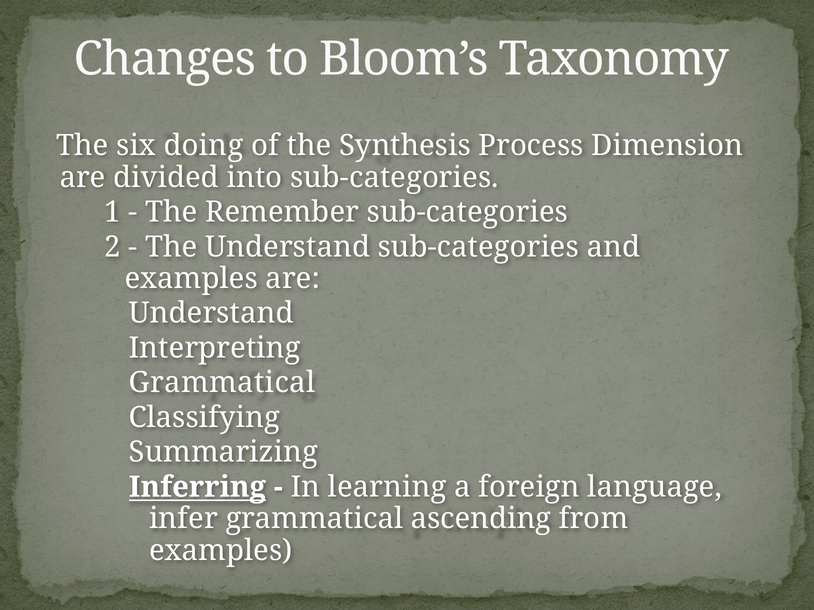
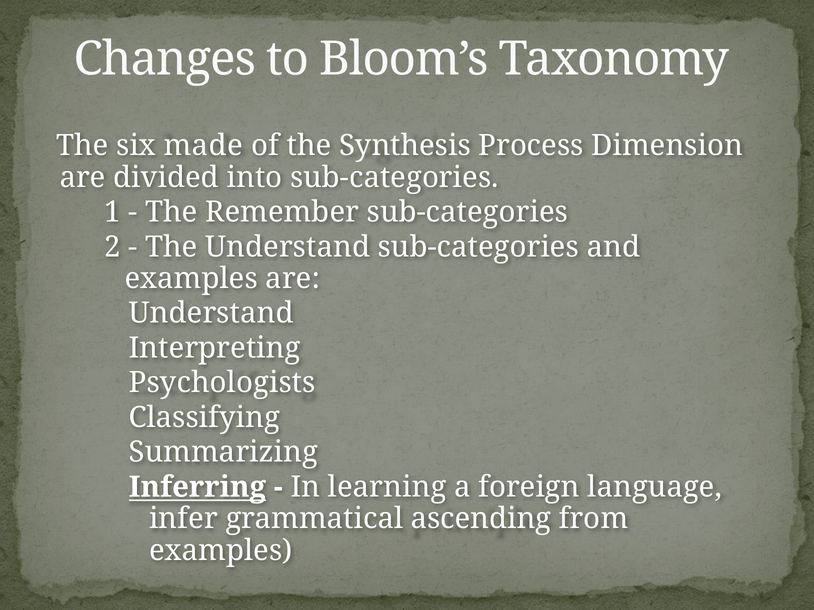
doing: doing -> made
Grammatical at (222, 383): Grammatical -> Psychologists
